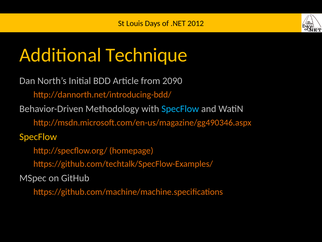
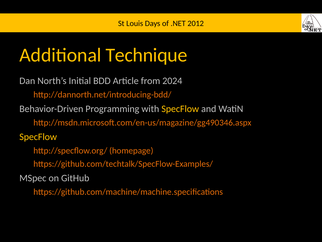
2090: 2090 -> 2024
Methodology: Methodology -> Programming
SpecFlow at (180, 109) colour: light blue -> yellow
